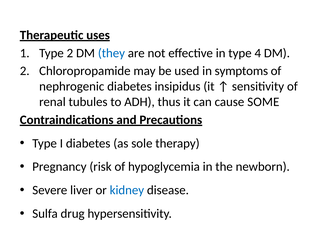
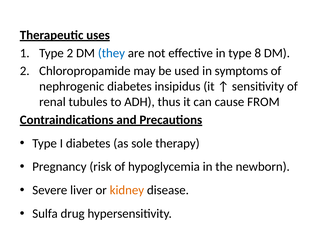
4: 4 -> 8
SOME: SOME -> FROM
kidney colour: blue -> orange
